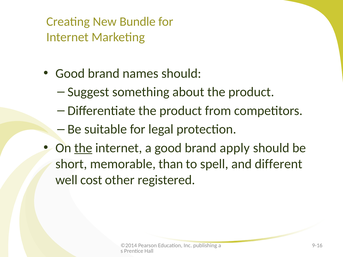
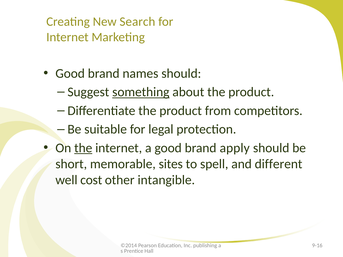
Bundle: Bundle -> Search
something underline: none -> present
than: than -> sites
registered: registered -> intangible
